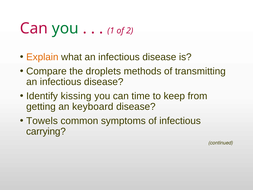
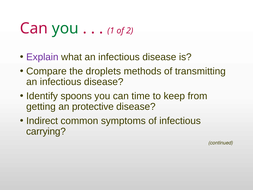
Explain colour: orange -> purple
kissing: kissing -> spoons
keyboard: keyboard -> protective
Towels: Towels -> Indirect
